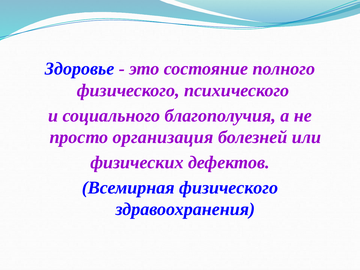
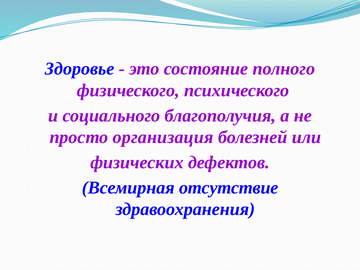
Всемирная физического: физического -> отсутствие
